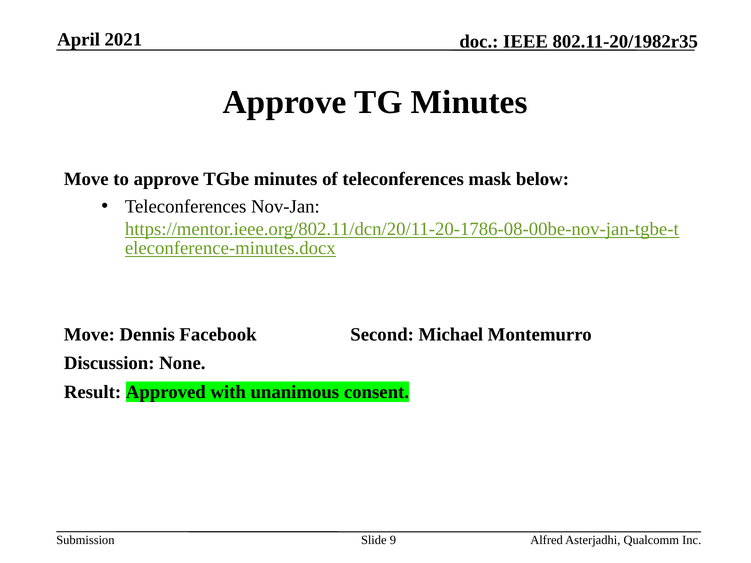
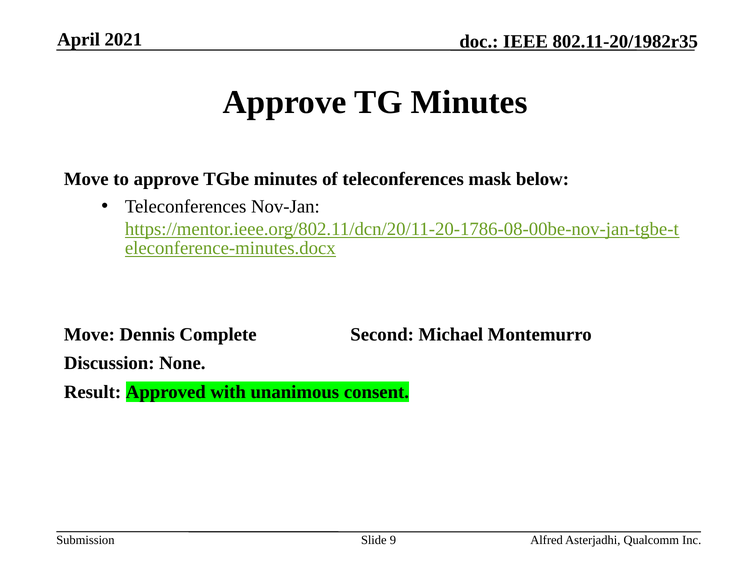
Facebook: Facebook -> Complete
